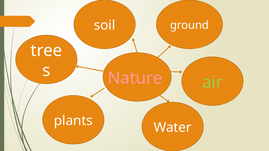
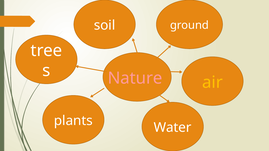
air colour: light green -> yellow
